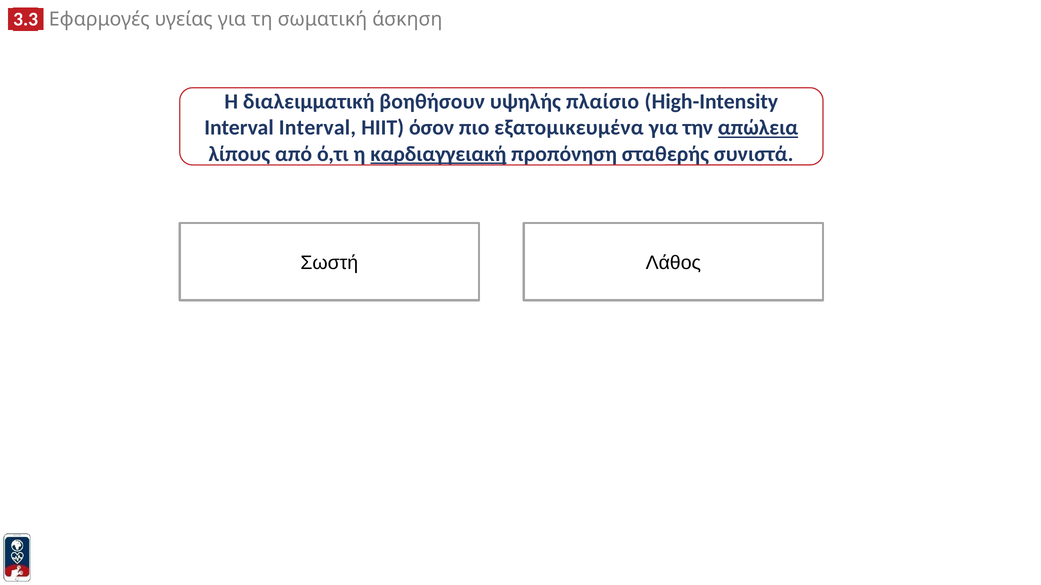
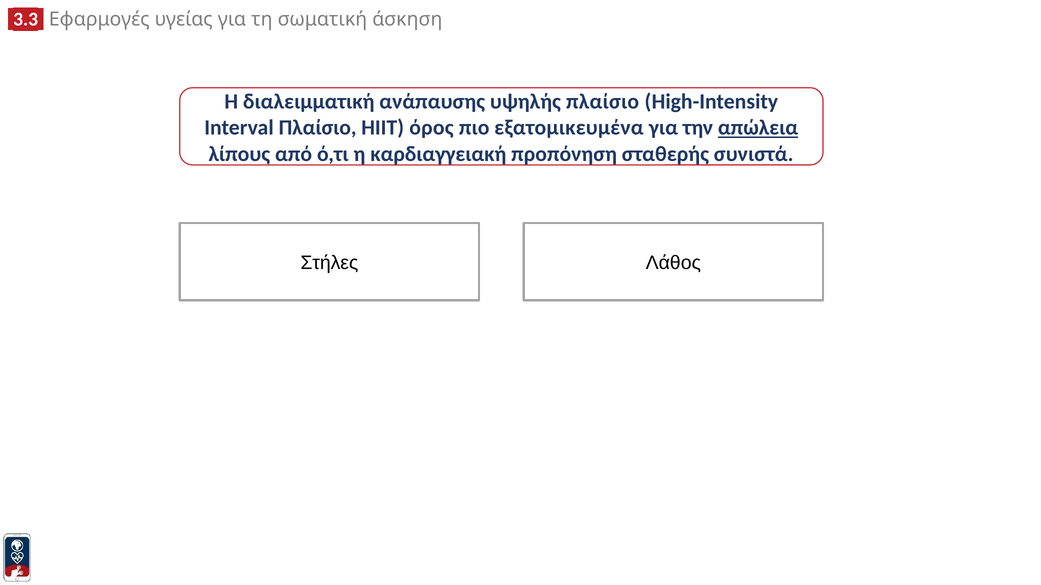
βοηθήσουν: βοηθήσουν -> ανάπαυσης
Interval Interval: Interval -> Πλαίσιο
όσον: όσον -> όρος
καρδιαγγειακή underline: present -> none
Σωστή: Σωστή -> Στήλες
